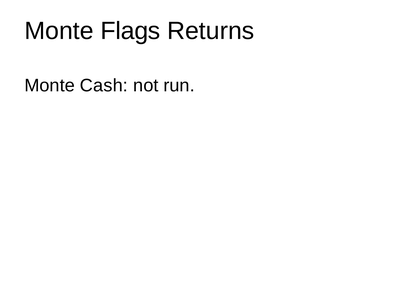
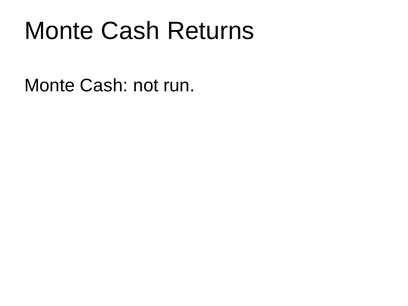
Flags at (130, 31): Flags -> Cash
